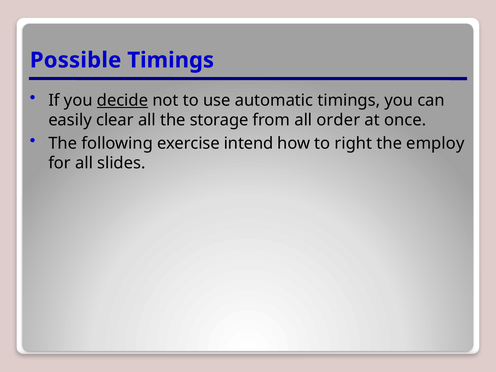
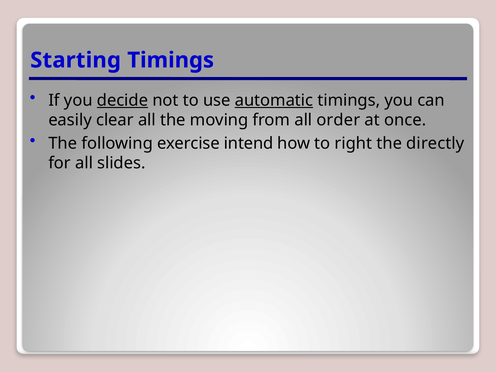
Possible: Possible -> Starting
automatic underline: none -> present
storage: storage -> moving
employ: employ -> directly
